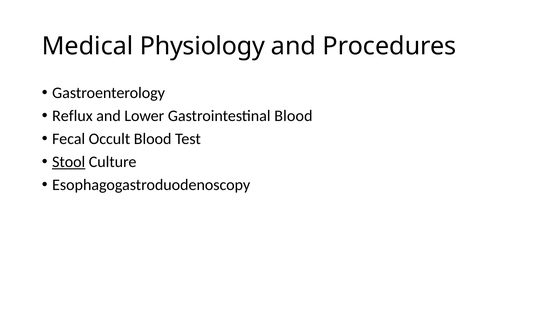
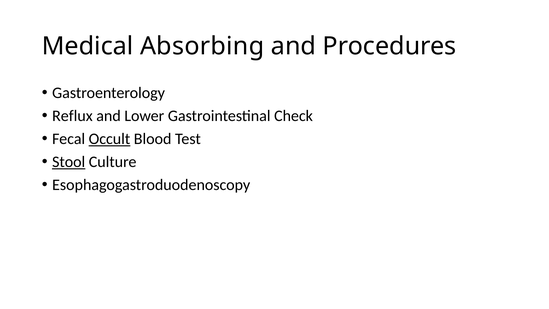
Physiology: Physiology -> Absorbing
Gastrointestinal Blood: Blood -> Check
Occult underline: none -> present
